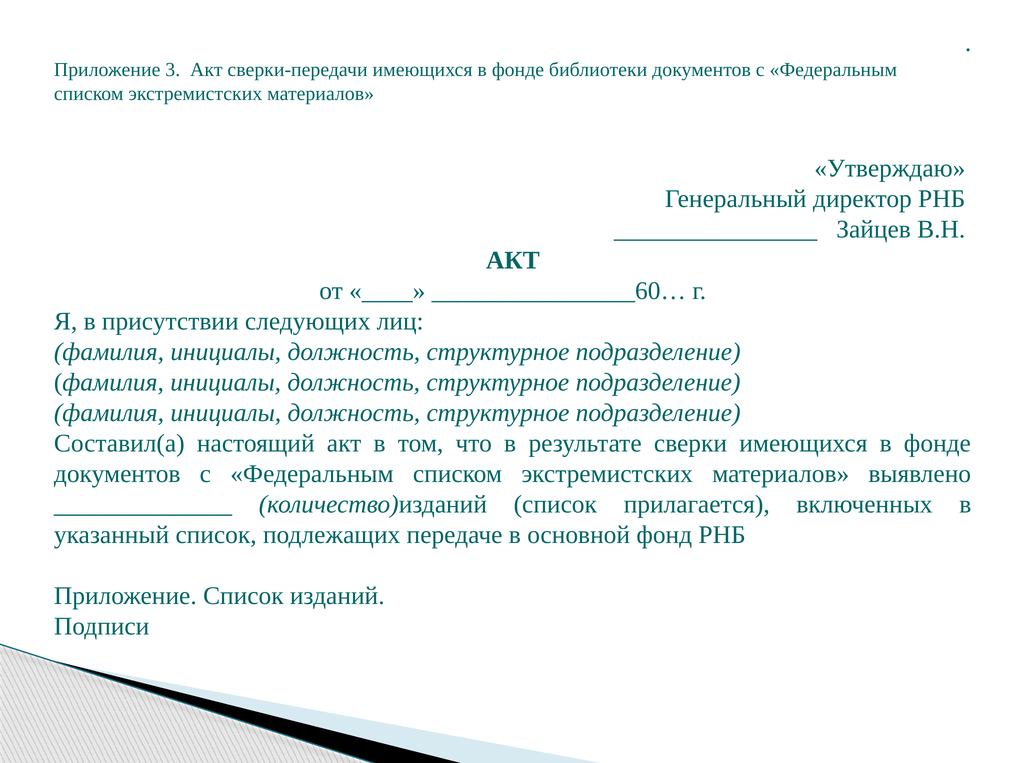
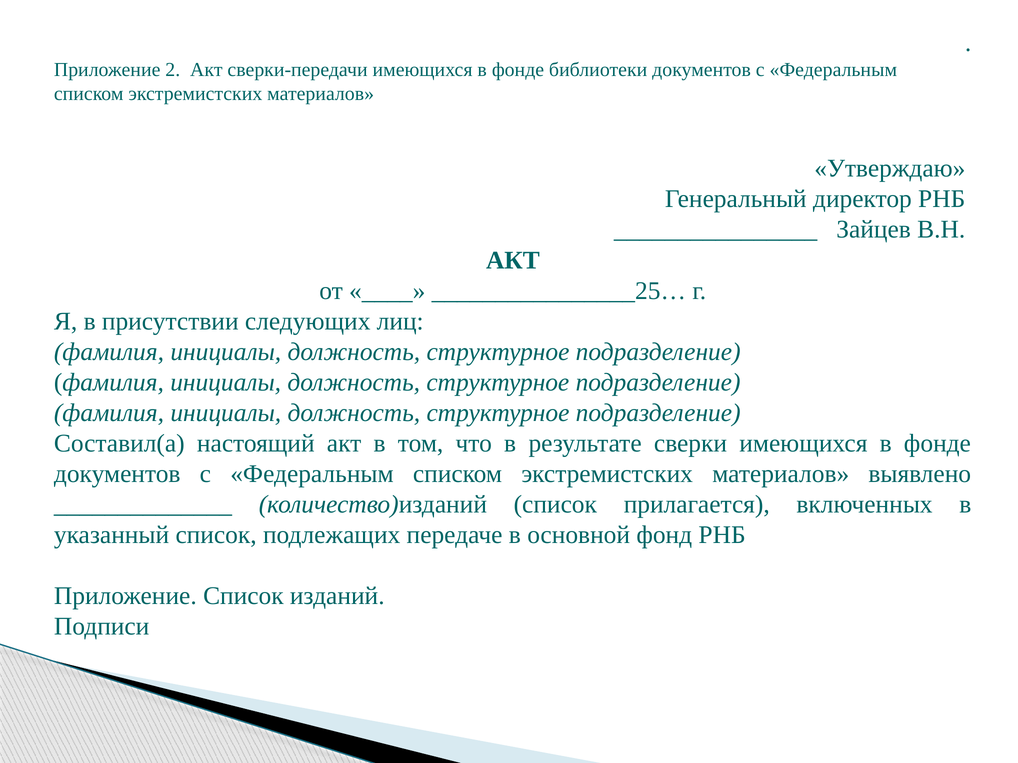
3: 3 -> 2
________________60…: ________________60… -> ________________25…
